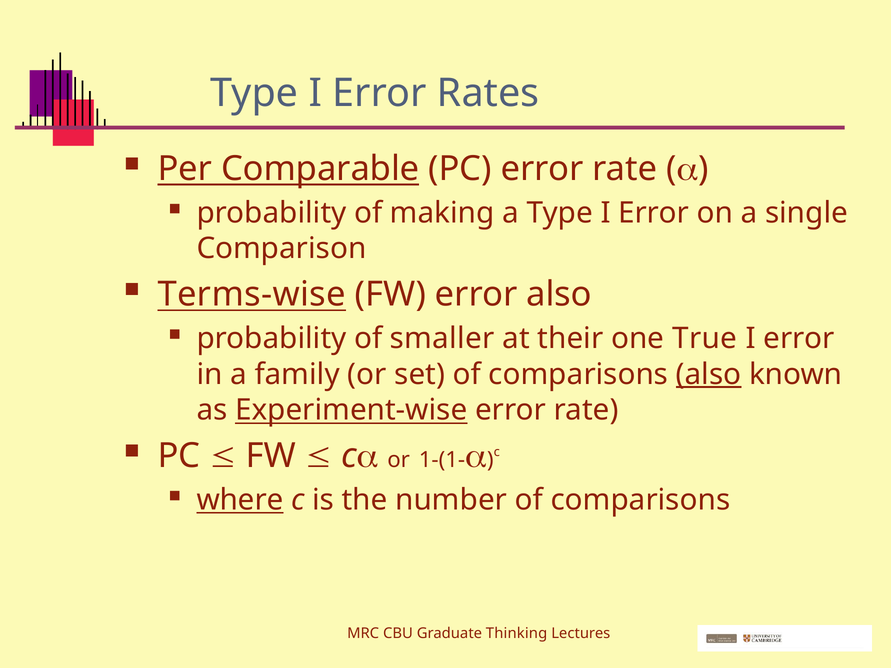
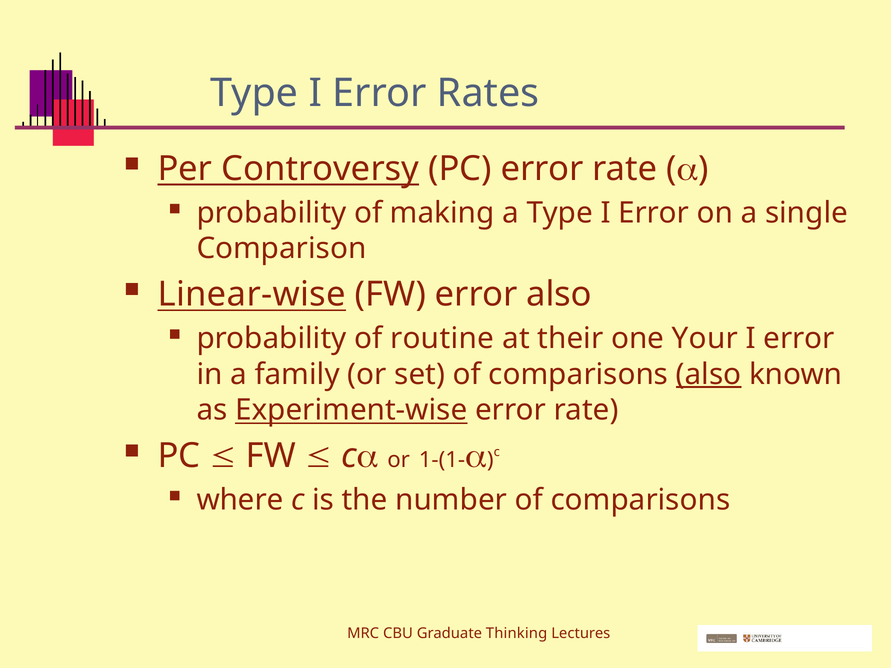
Comparable: Comparable -> Controversy
Terms-wise: Terms-wise -> Linear-wise
smaller: smaller -> routine
True: True -> Your
where underline: present -> none
